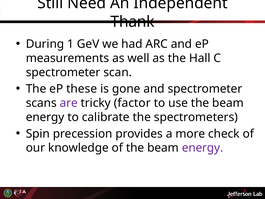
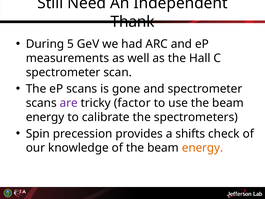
1: 1 -> 5
eP these: these -> scans
more: more -> shifts
energy at (203, 148) colour: purple -> orange
